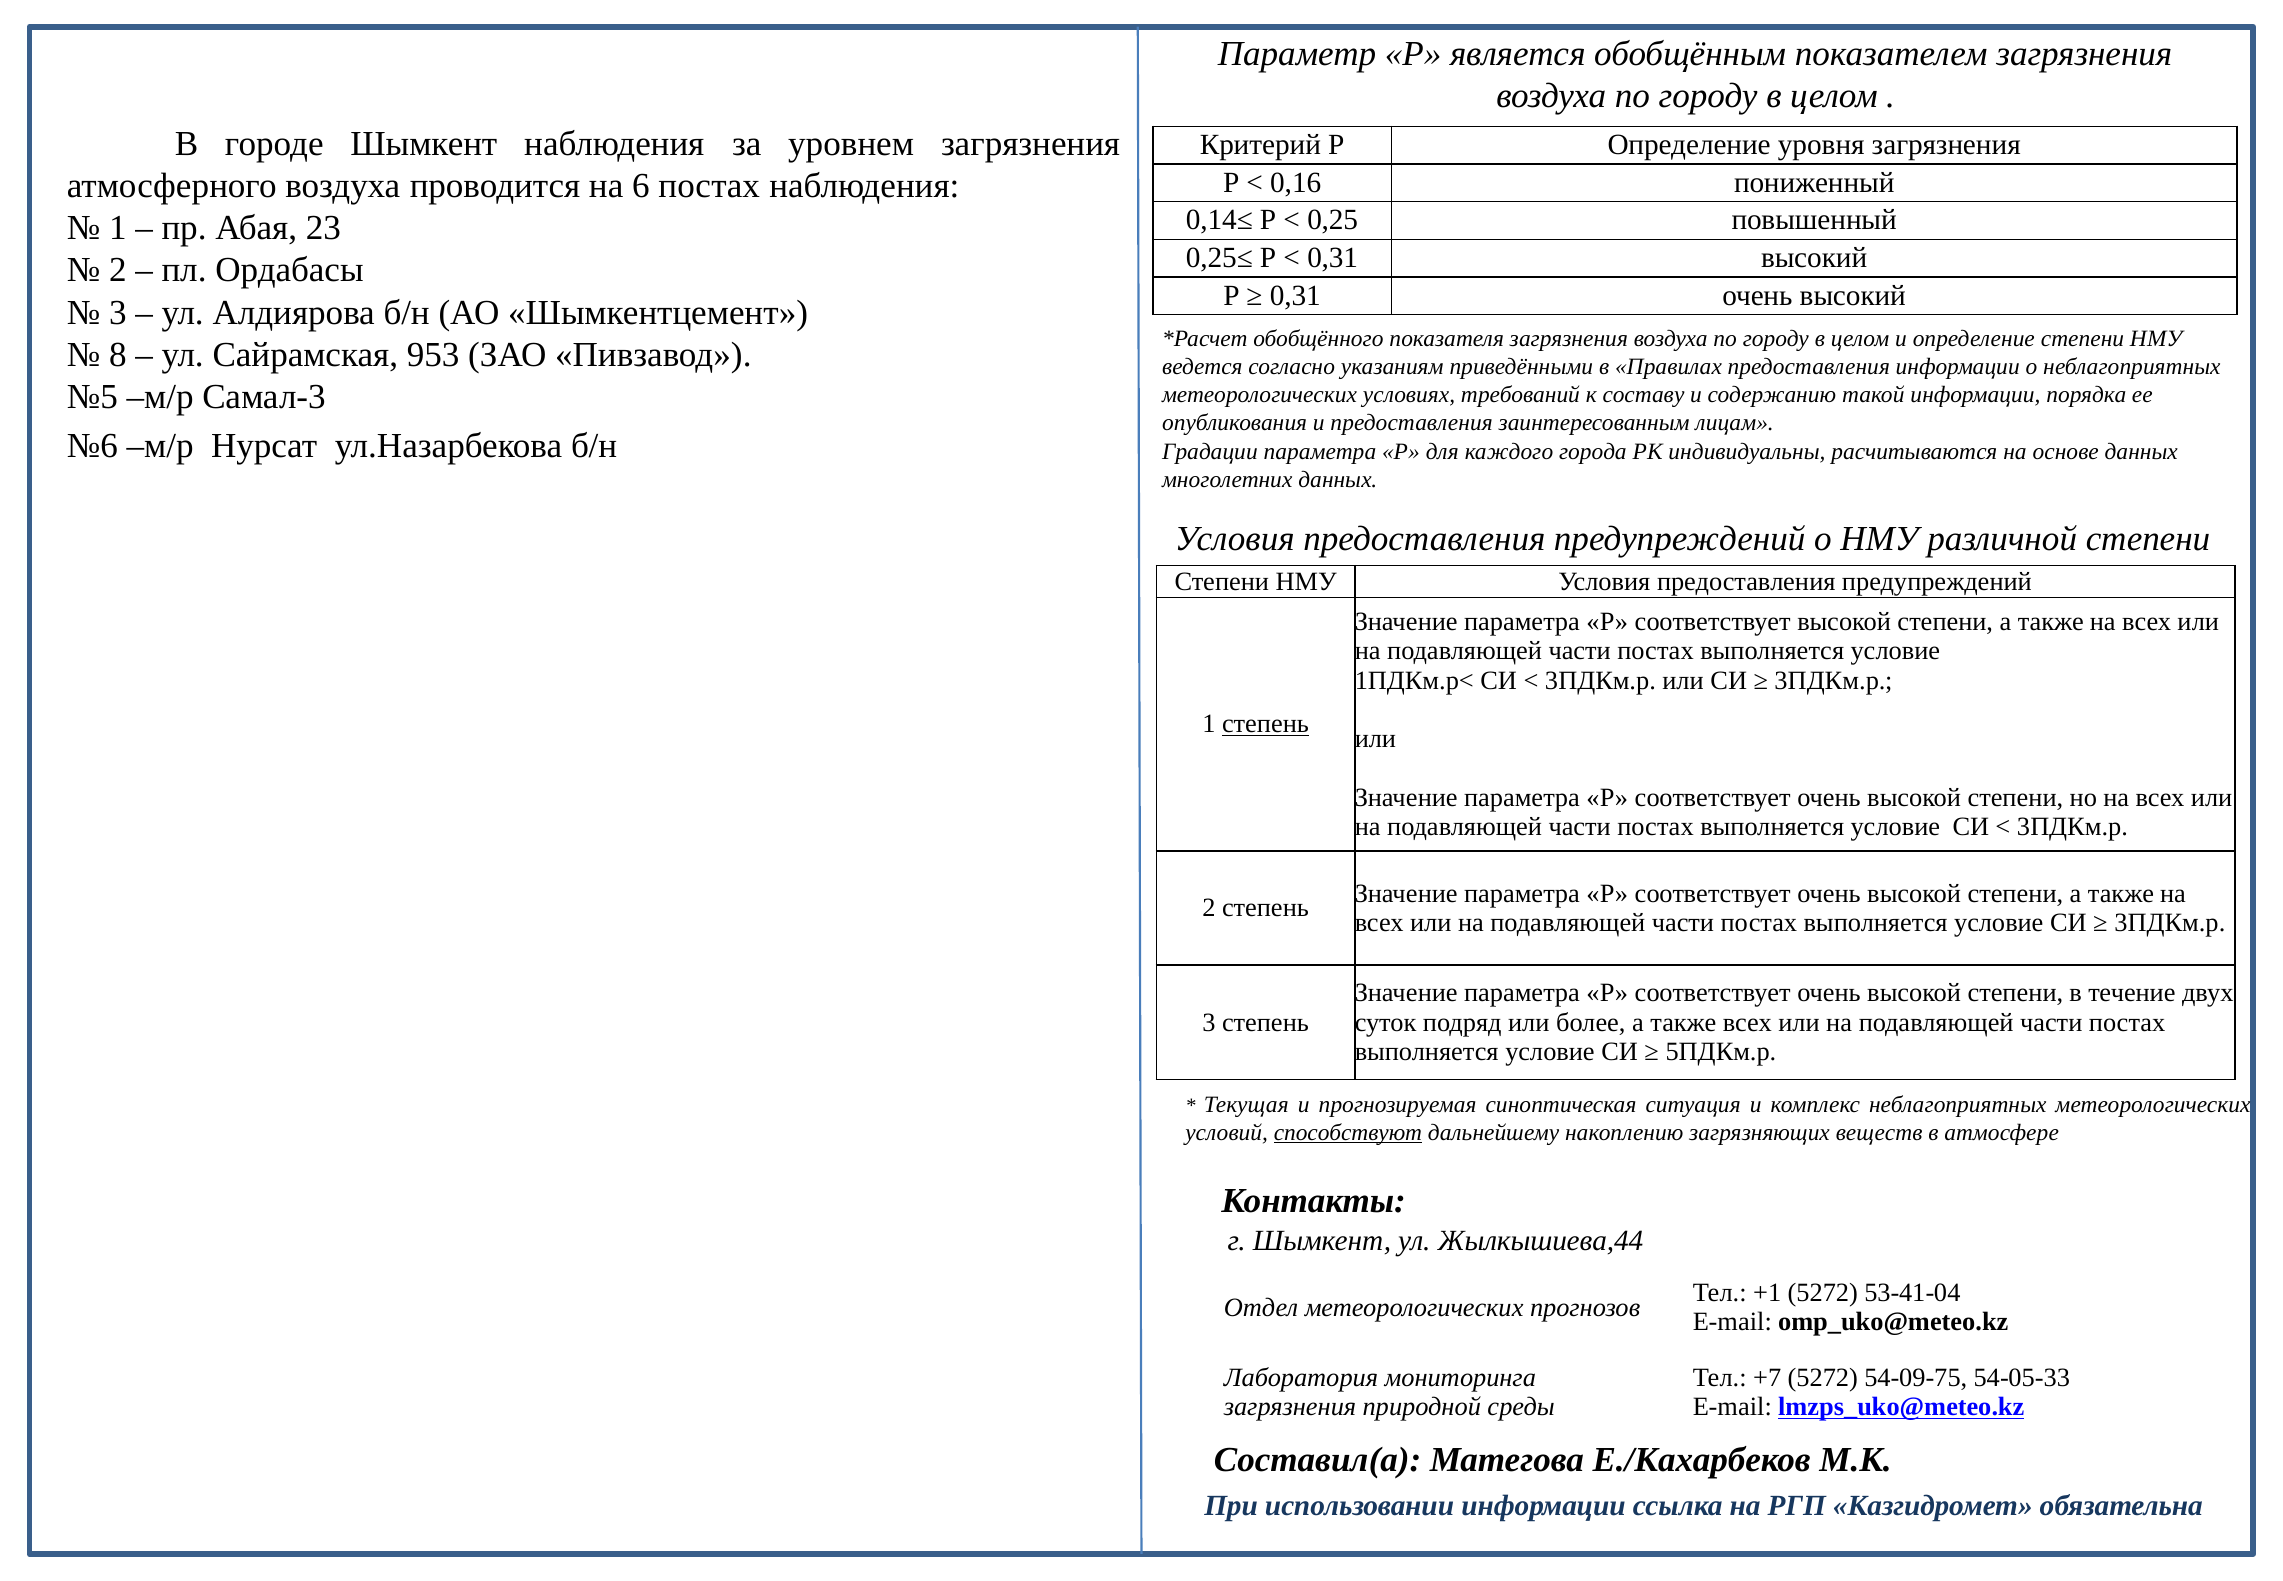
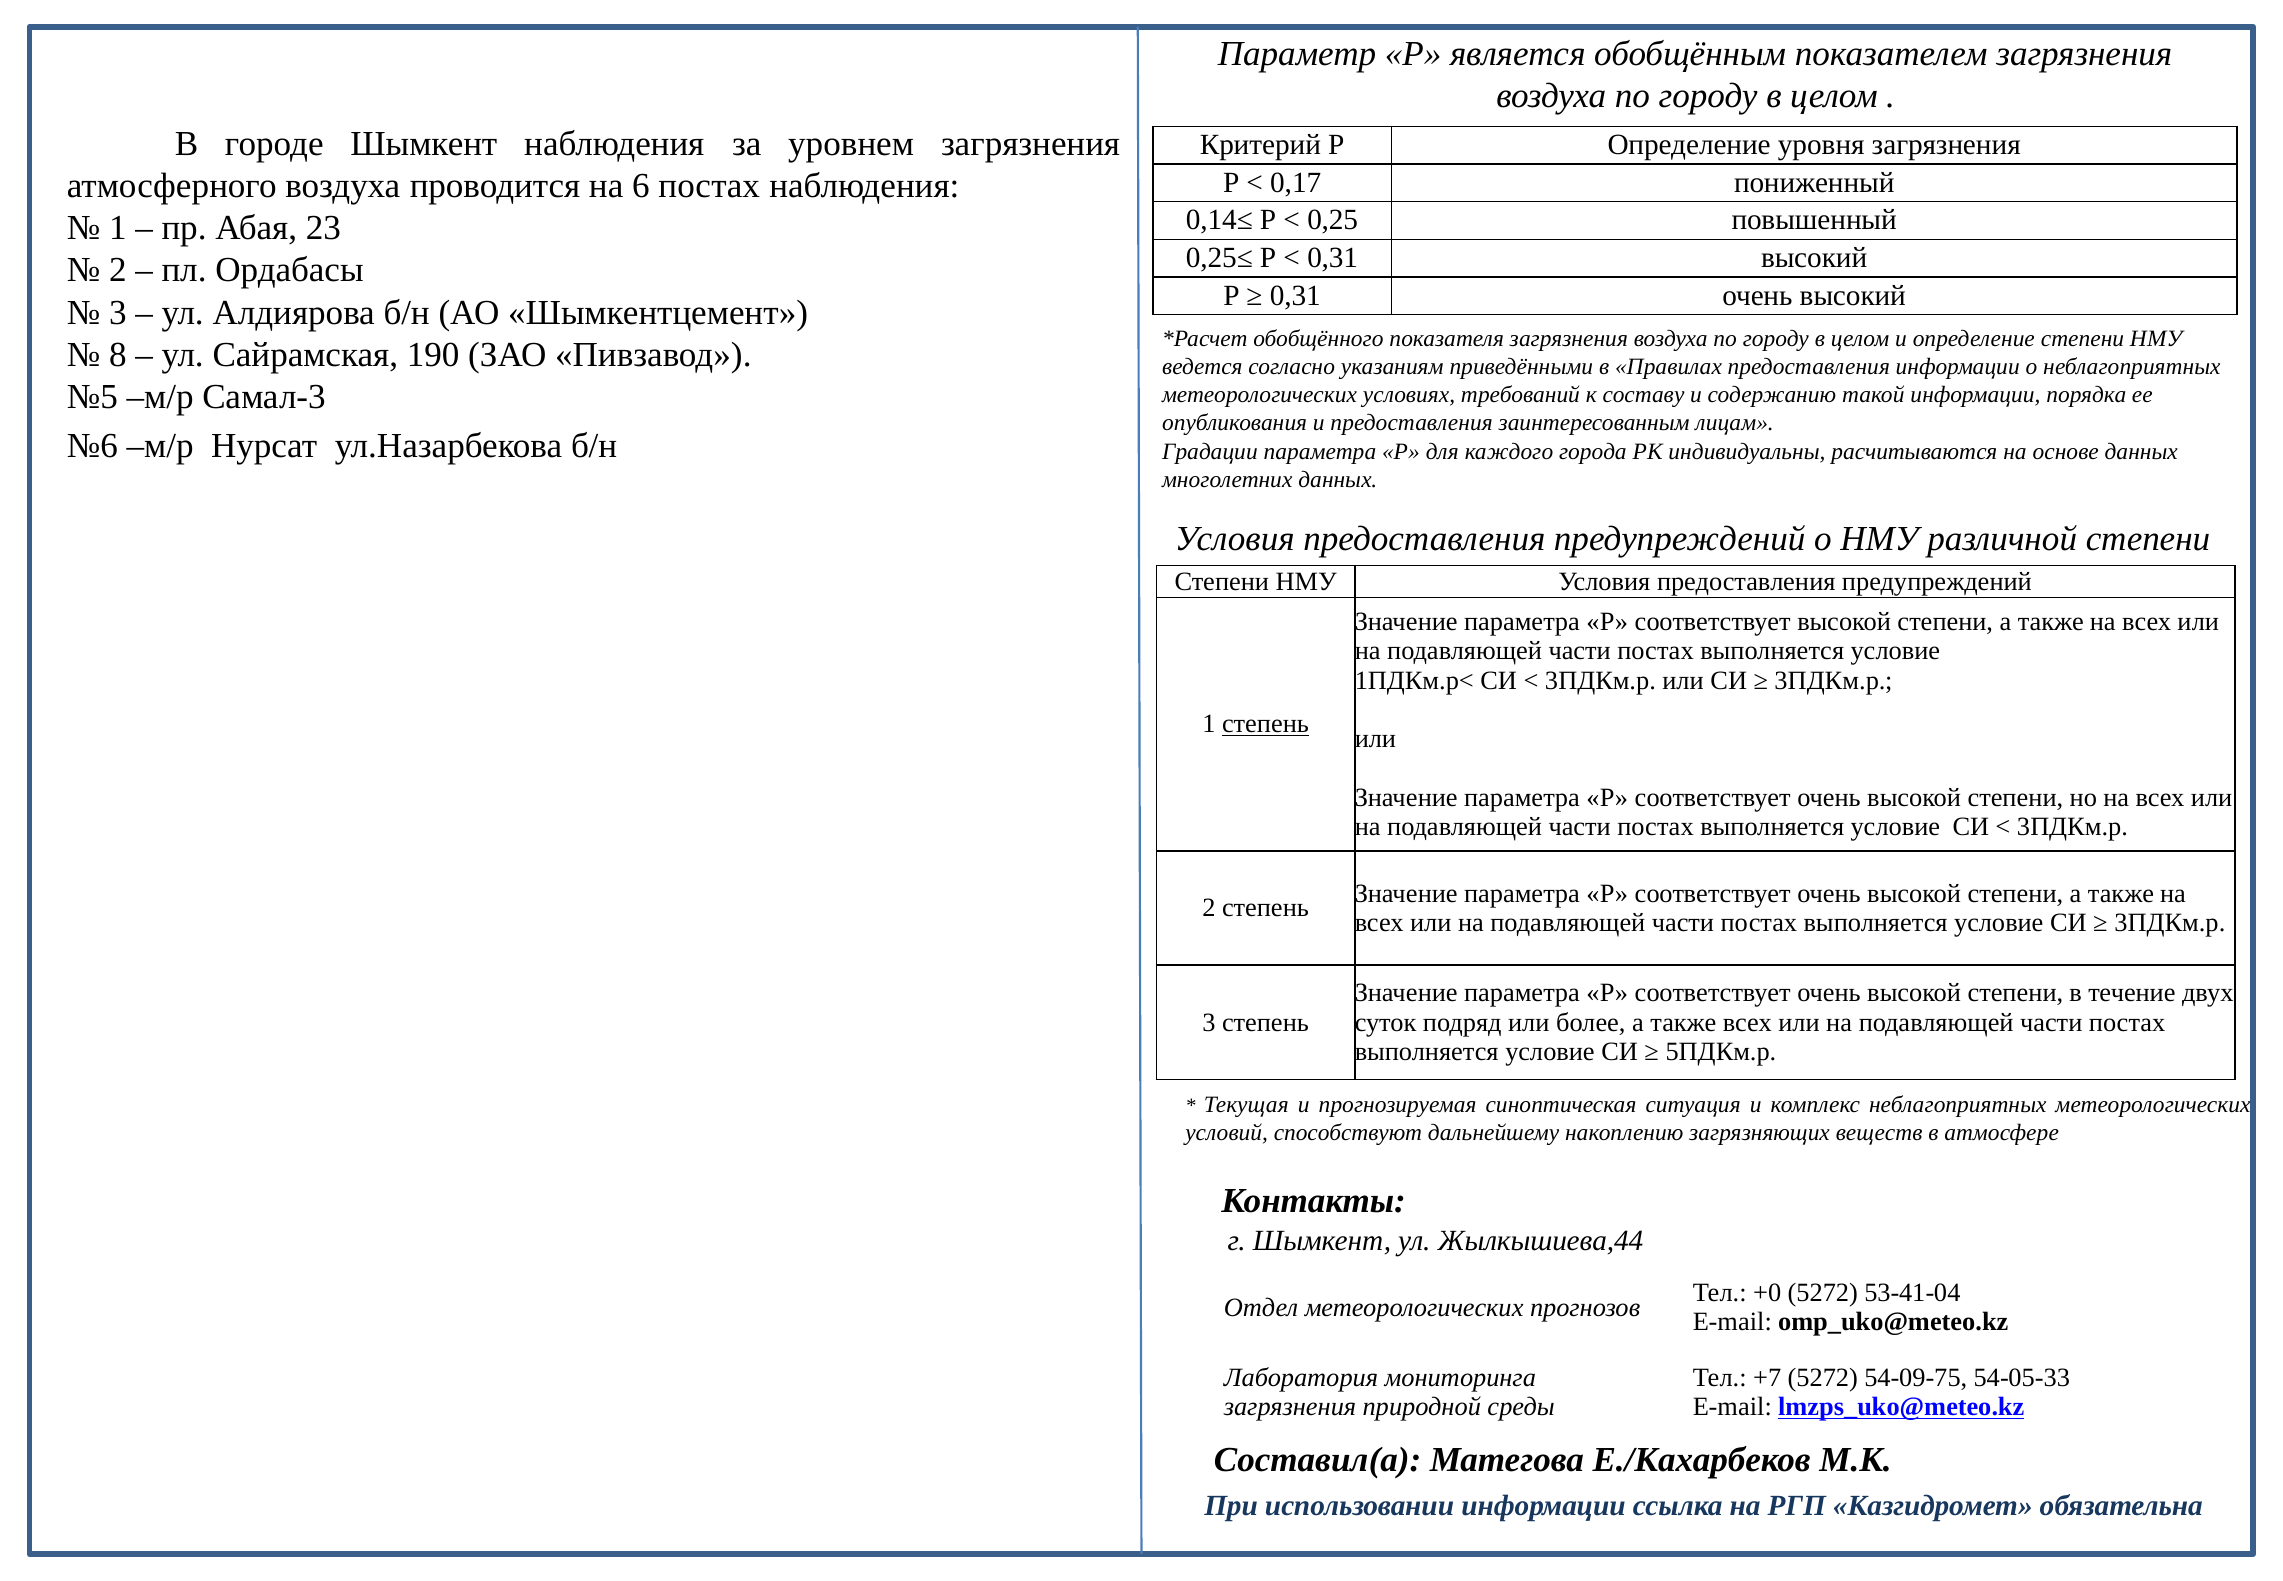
0,16: 0,16 -> 0,17
953: 953 -> 190
способствуют underline: present -> none
+1: +1 -> +0
